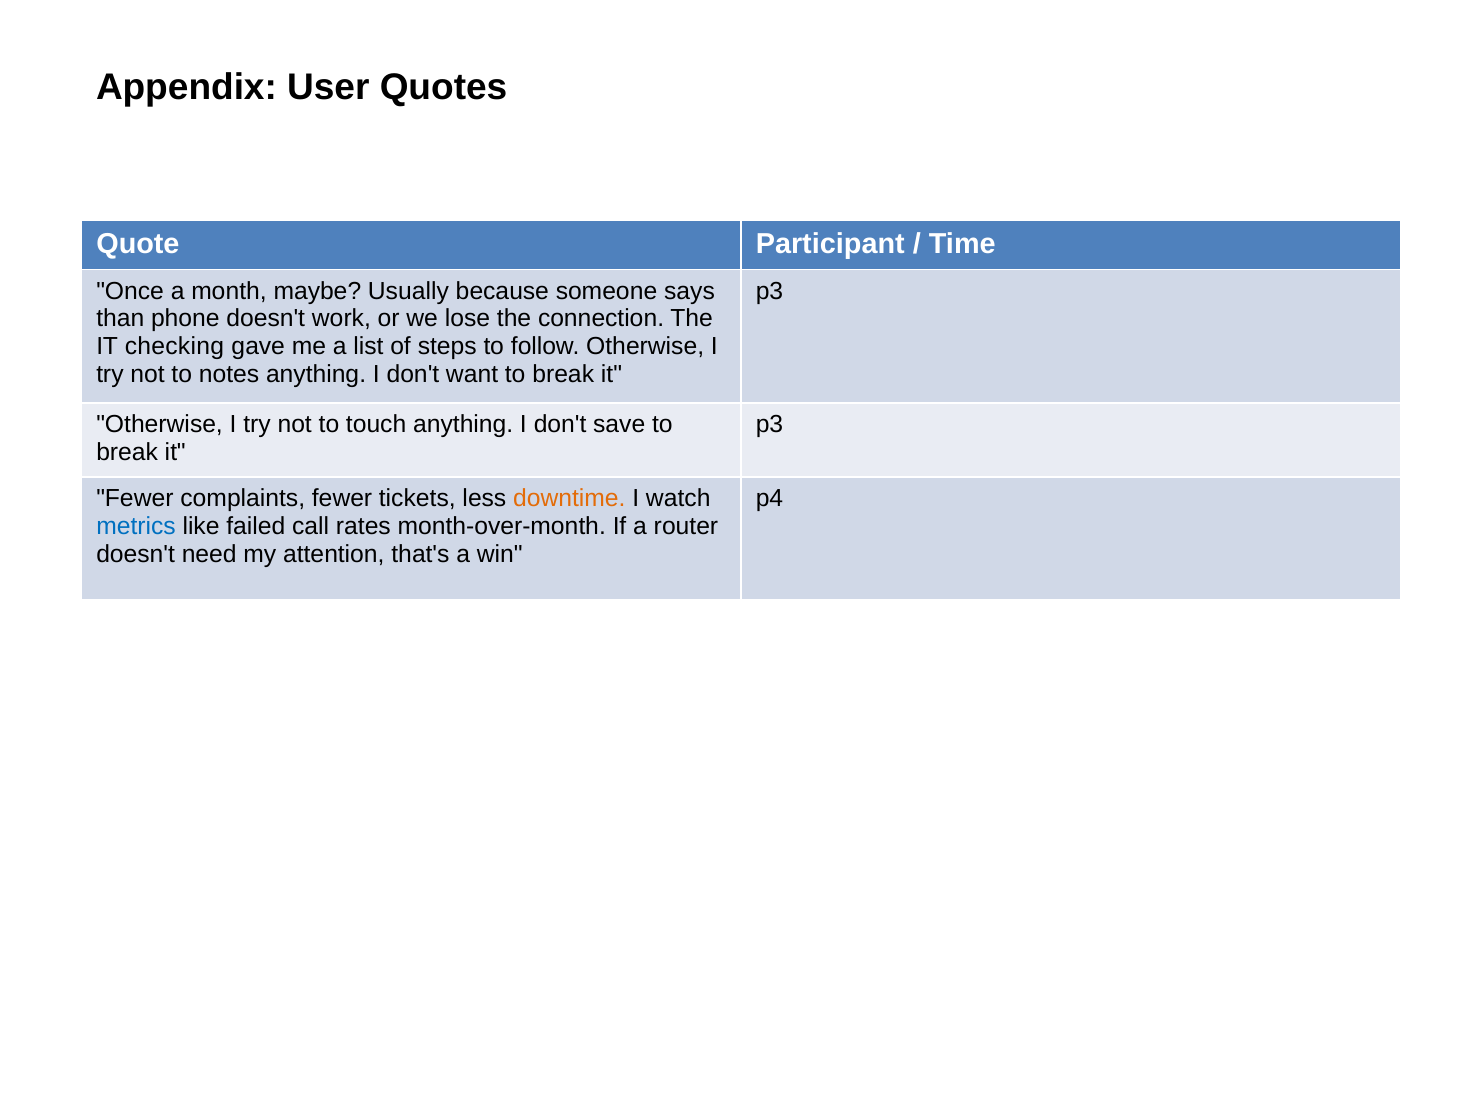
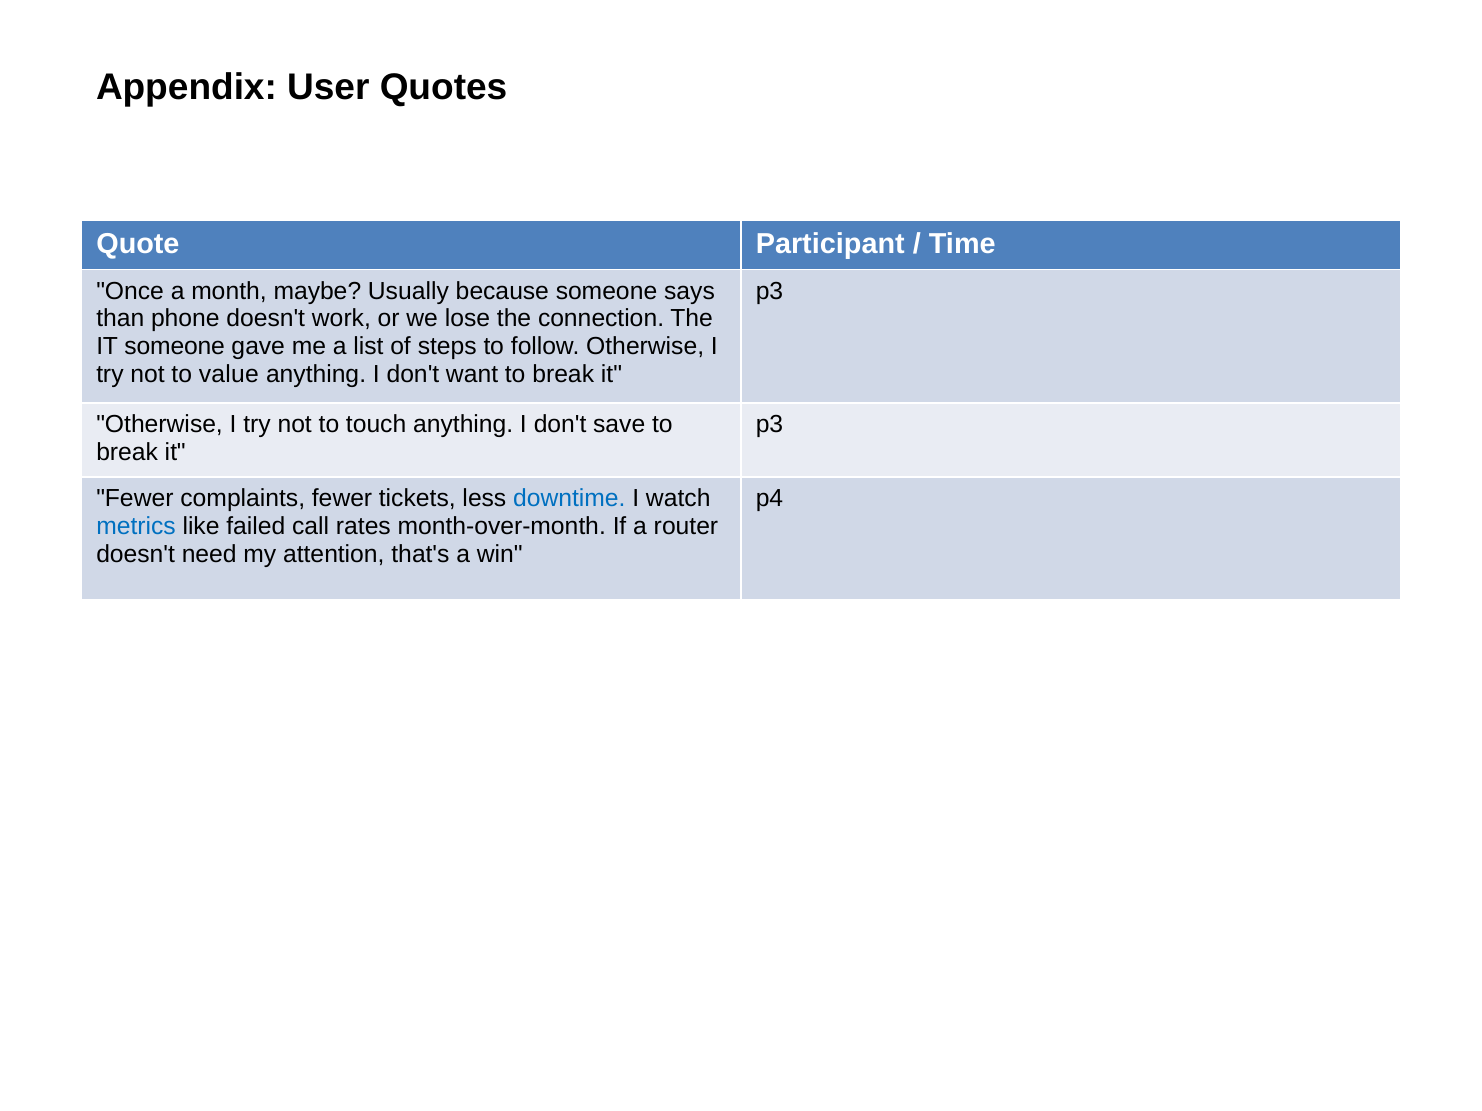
IT checking: checking -> someone
notes: notes -> value
downtime colour: orange -> blue
